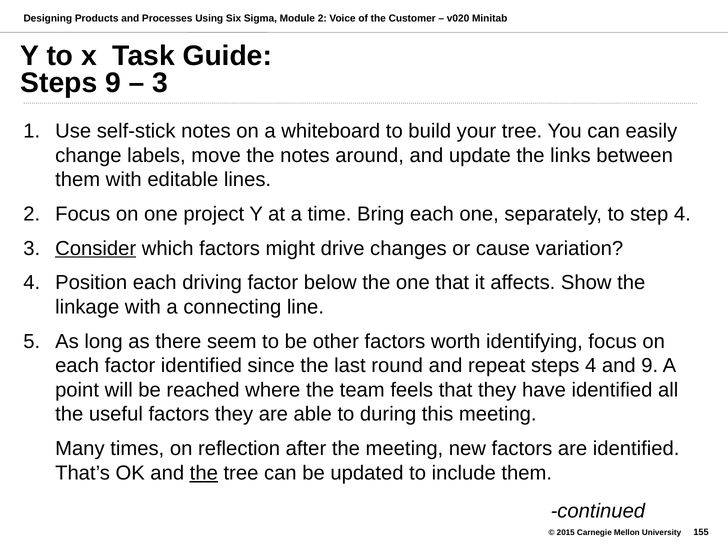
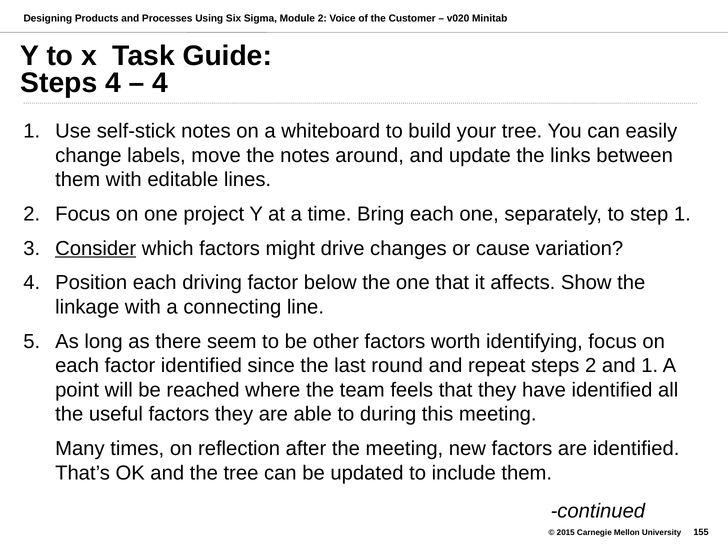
Steps 9: 9 -> 4
3 at (160, 83): 3 -> 4
step 4: 4 -> 1
steps 4: 4 -> 2
and 9: 9 -> 1
the at (204, 473) underline: present -> none
